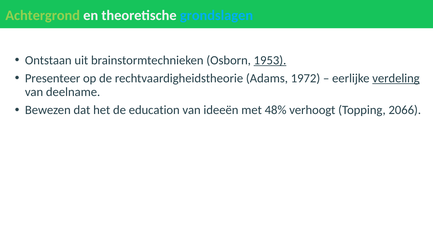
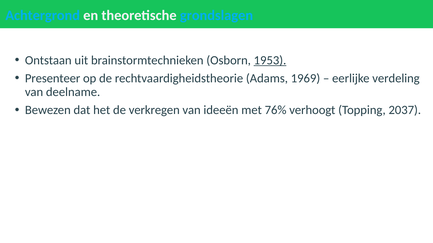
Achtergrond colour: light green -> light blue
1972: 1972 -> 1969
verdeling underline: present -> none
education: education -> verkregen
48%: 48% -> 76%
2066: 2066 -> 2037
